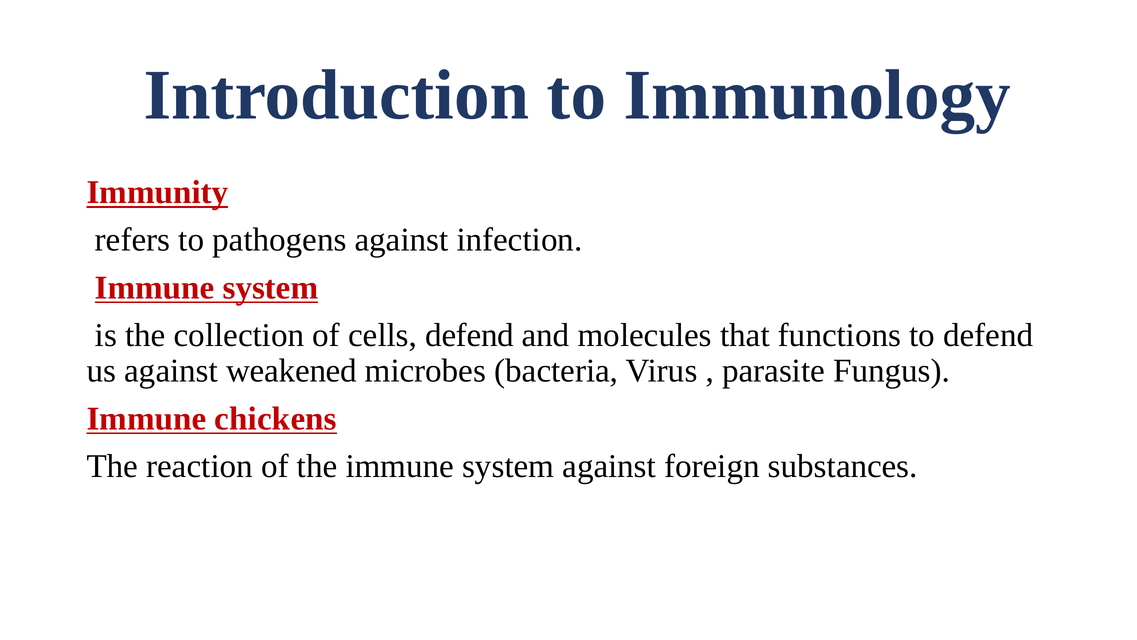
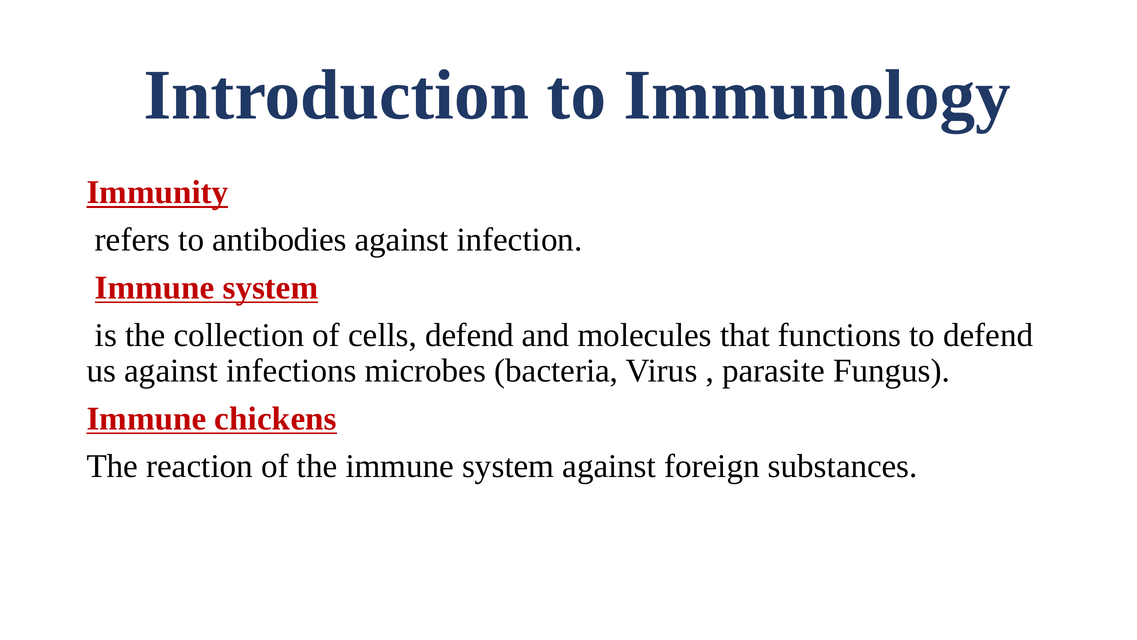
pathogens: pathogens -> antibodies
weakened: weakened -> infections
